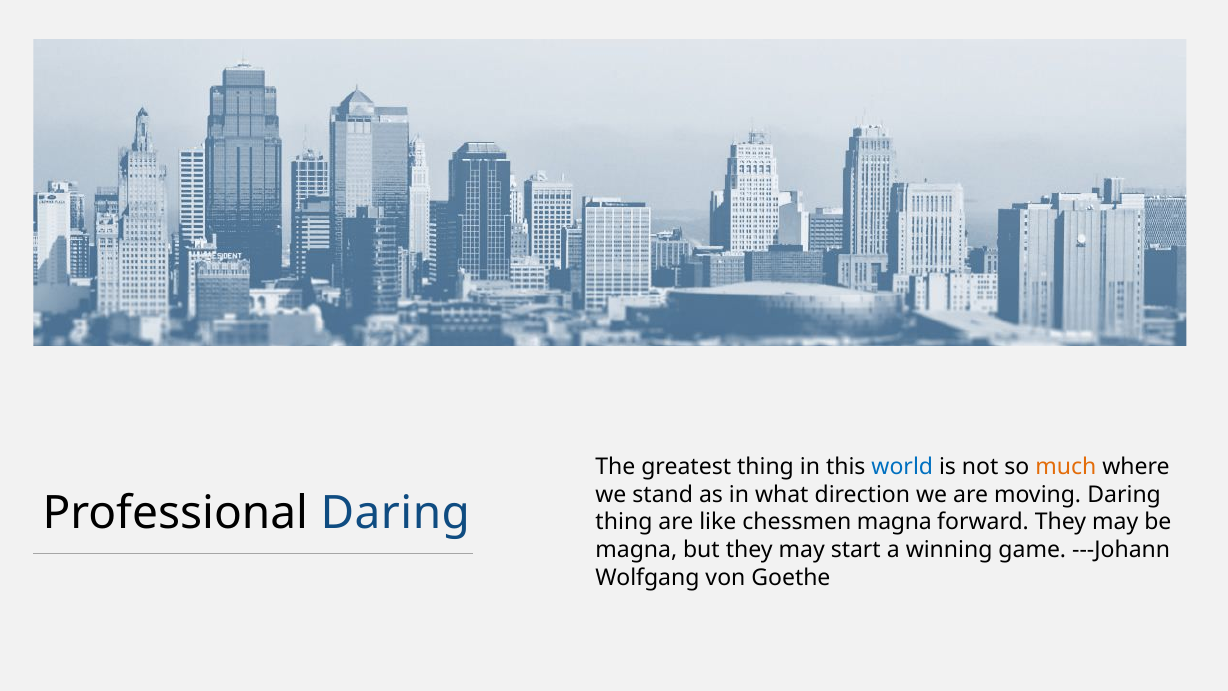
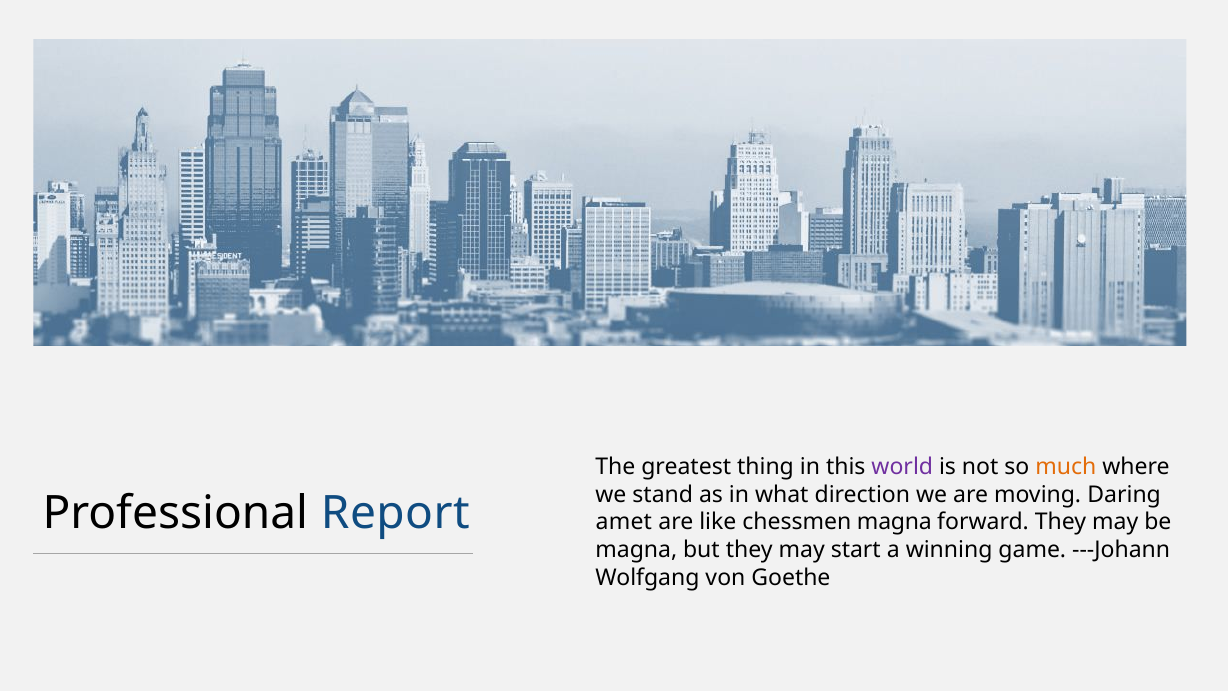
world colour: blue -> purple
Professional Daring: Daring -> Report
thing at (624, 522): thing -> amet
